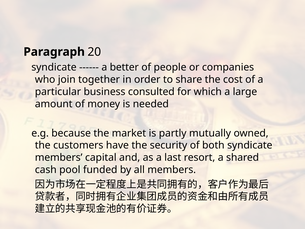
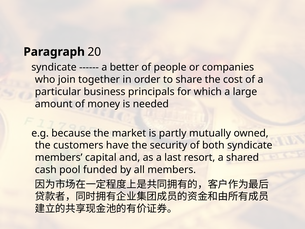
consulted: consulted -> principals
